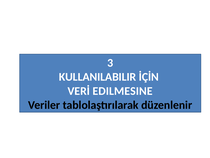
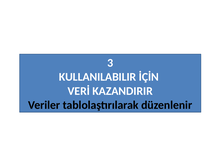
EDILMESINE: EDILMESINE -> KAZANDIRIR
